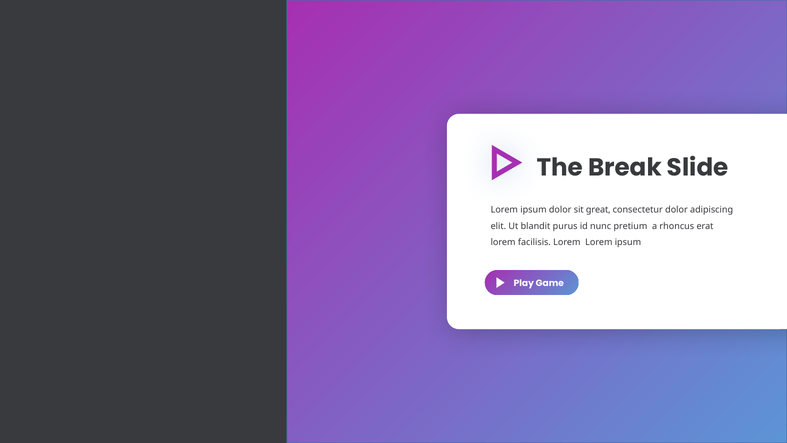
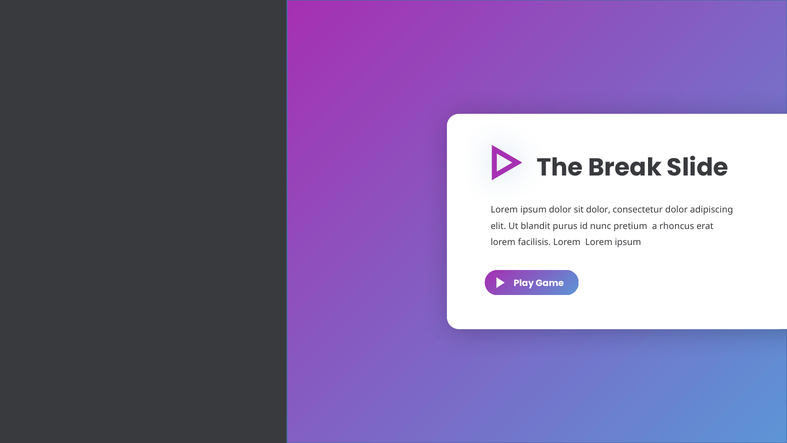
sit great: great -> dolor
